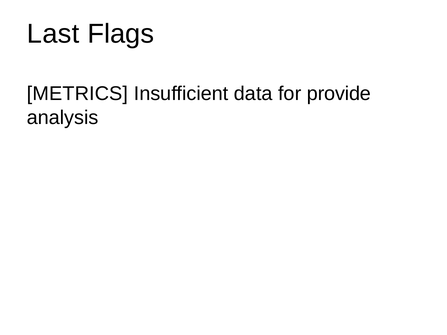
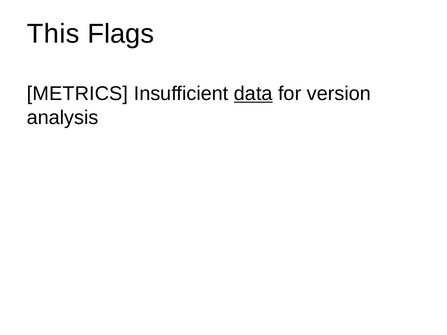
Last: Last -> This
data underline: none -> present
provide: provide -> version
